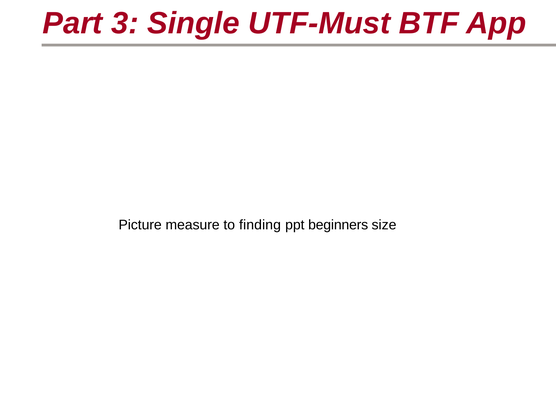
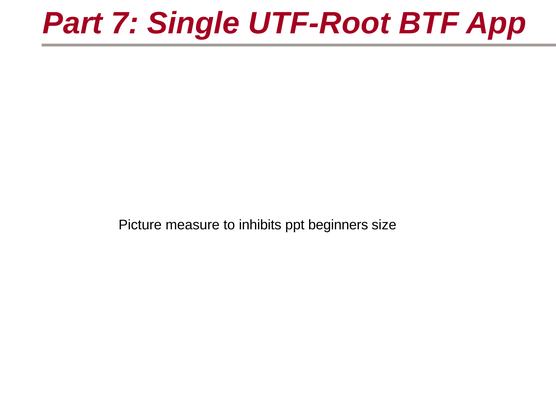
3: 3 -> 7
UTF-Must: UTF-Must -> UTF-Root
finding: finding -> inhibits
